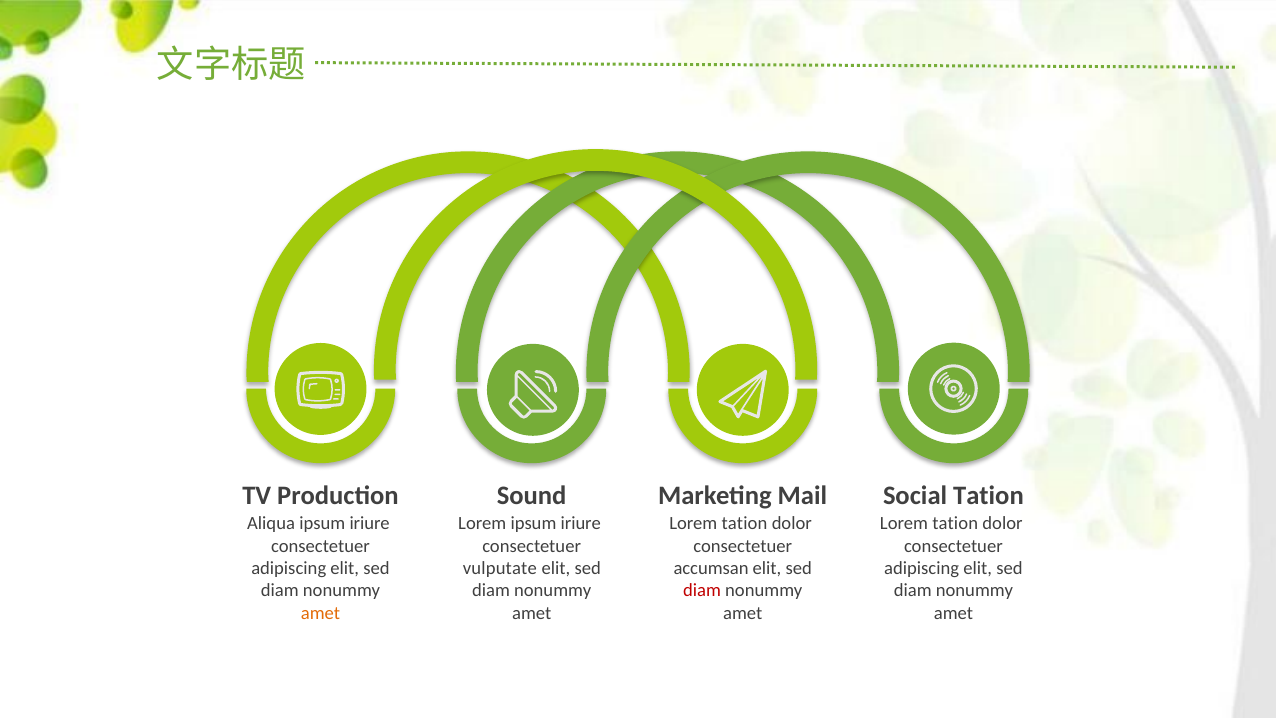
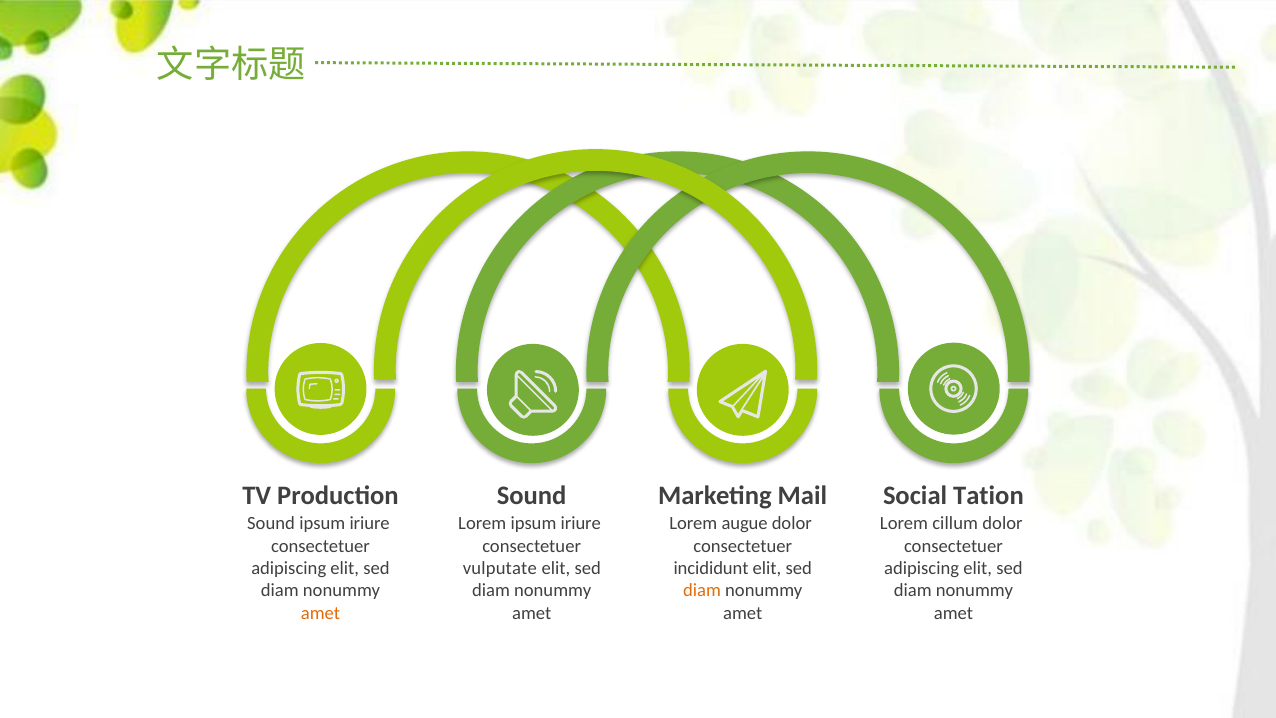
Aliqua at (271, 523): Aliqua -> Sound
tation at (744, 523): tation -> augue
tation at (955, 523): tation -> cillum
accumsan: accumsan -> incididunt
diam at (702, 590) colour: red -> orange
